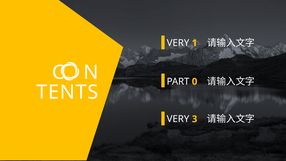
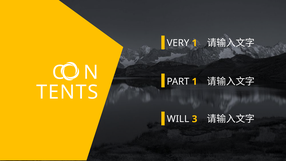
PART 0: 0 -> 1
VERY at (178, 119): VERY -> WILL
